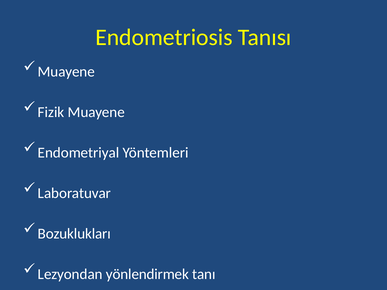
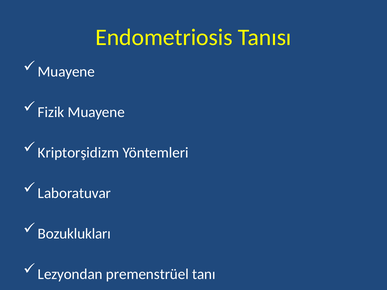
Endometriyal: Endometriyal -> Kriptorşidizm
yönlendirmek: yönlendirmek -> premenstrüel
